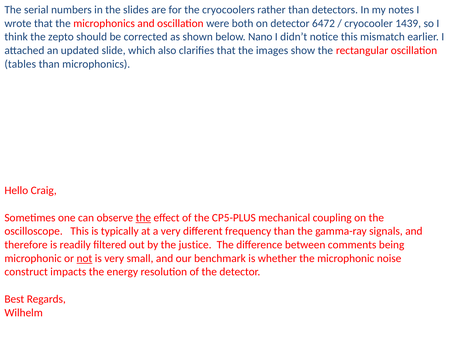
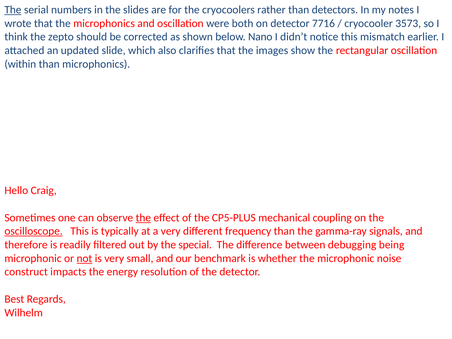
The at (13, 10) underline: none -> present
6472: 6472 -> 7716
1439: 1439 -> 3573
tables: tables -> within
oscilloscope underline: none -> present
justice: justice -> special
comments: comments -> debugging
